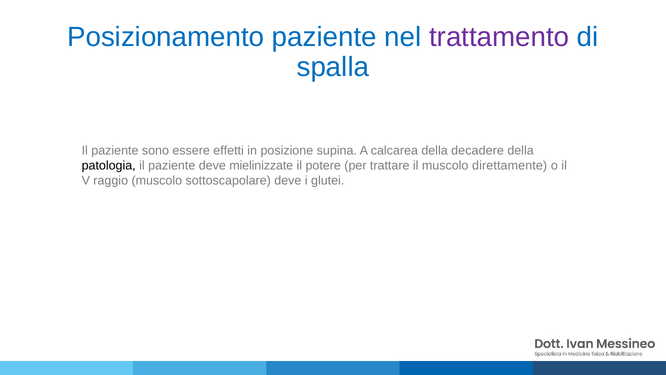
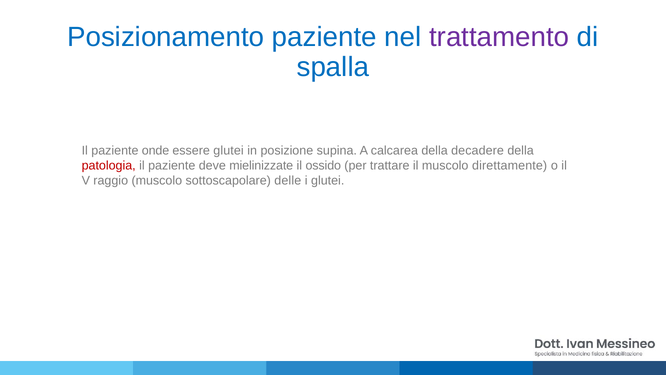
sono: sono -> onde
essere effetti: effetti -> glutei
patologia colour: black -> red
potere: potere -> ossido
sottoscapolare deve: deve -> delle
